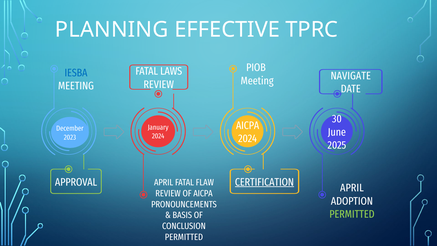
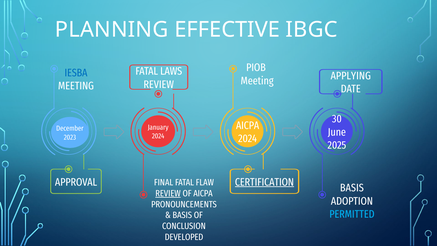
TPRC: TPRC -> IBGC
NAVIGATE: NAVIGATE -> APPLYING
APRIL at (164, 182): APRIL -> FINAL
APRIL at (352, 188): APRIL -> BASIS
REVIEW at (168, 193) underline: none -> present
PERMITTED at (352, 214) colour: light green -> light blue
PERMITTED at (184, 237): PERMITTED -> DEVELOPED
